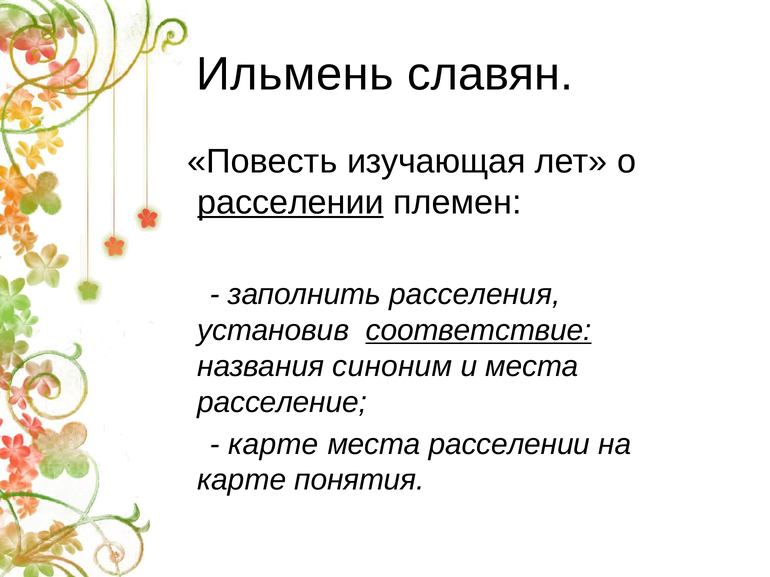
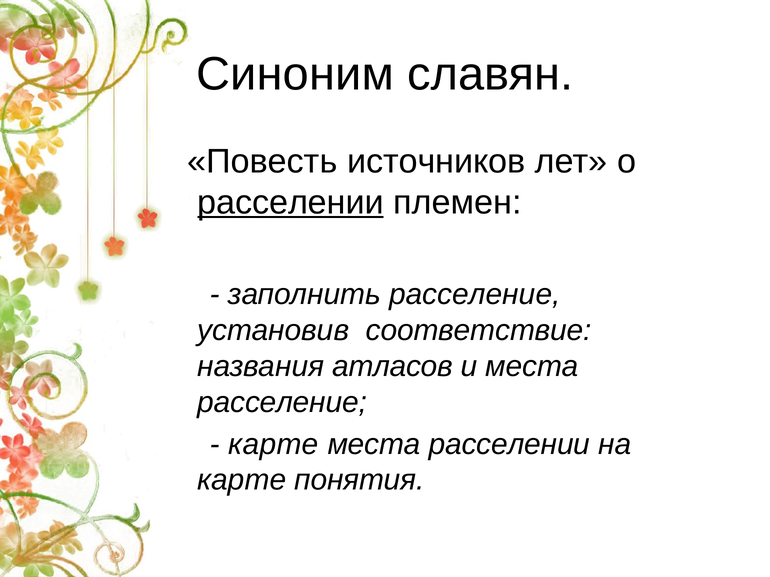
Ильмень: Ильмень -> Синоним
изучающая: изучающая -> источников
заполнить расселения: расселения -> расселение
соответствие underline: present -> none
синоним: синоним -> атласов
